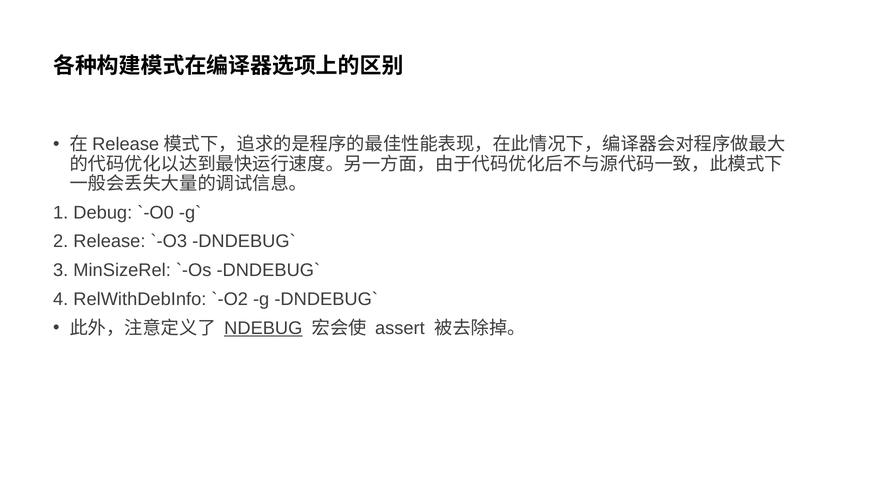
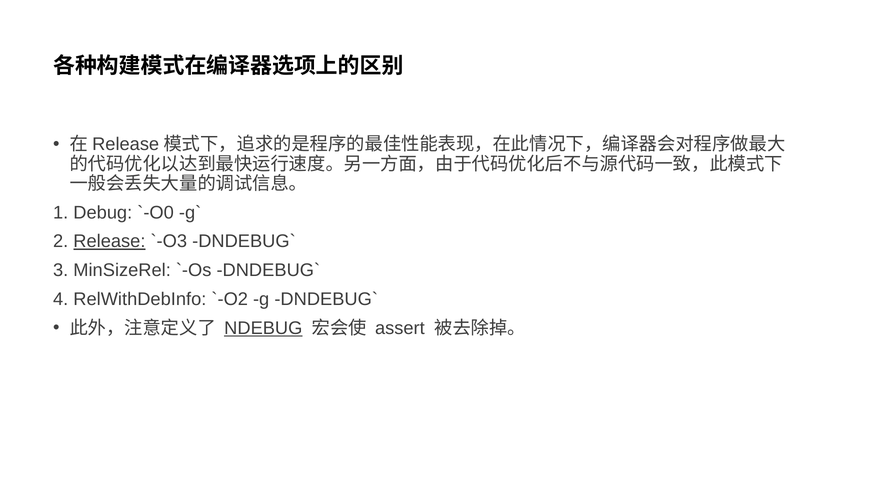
Release underline: none -> present
